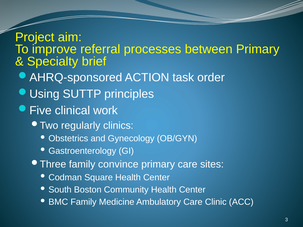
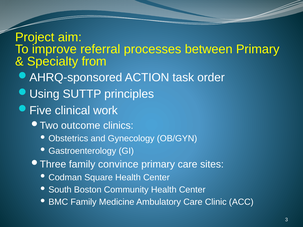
brief: brief -> from
regularly: regularly -> outcome
